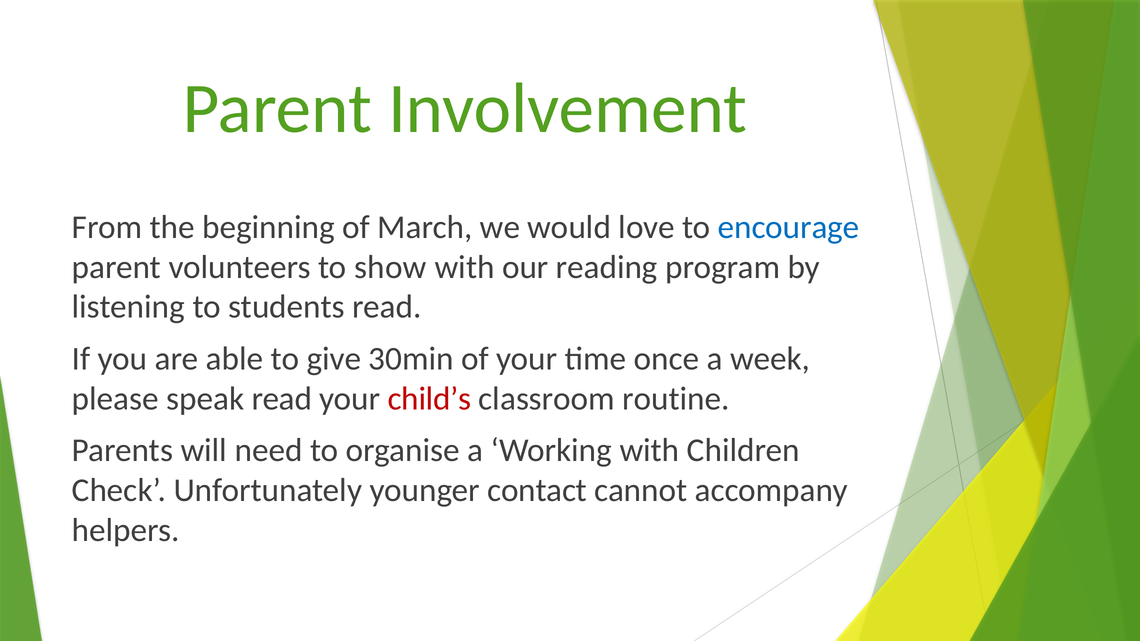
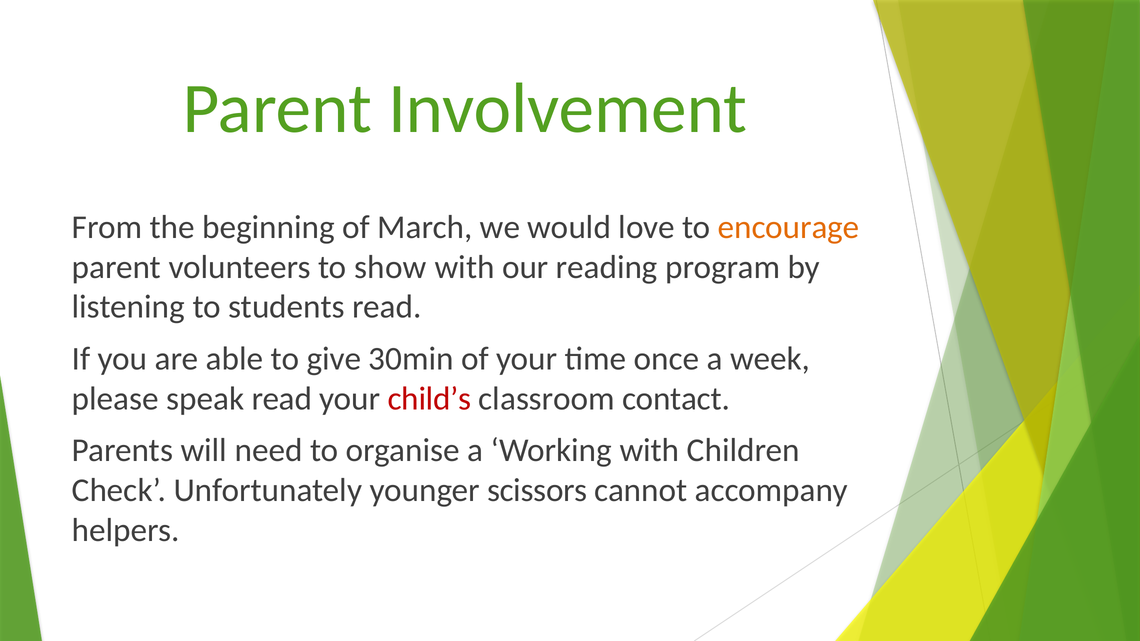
encourage colour: blue -> orange
routine: routine -> contact
contact: contact -> scissors
